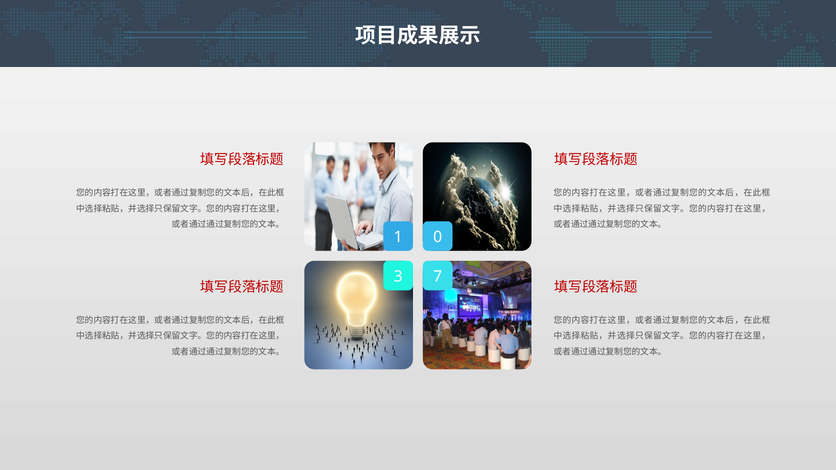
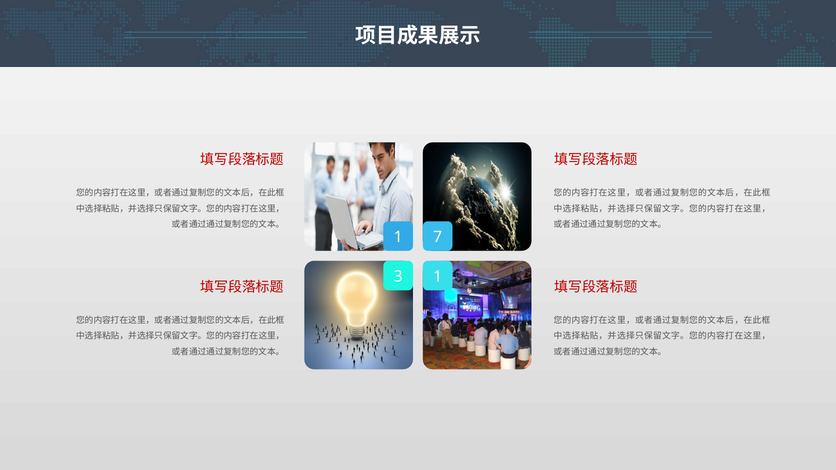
0: 0 -> 7
3 7: 7 -> 1
